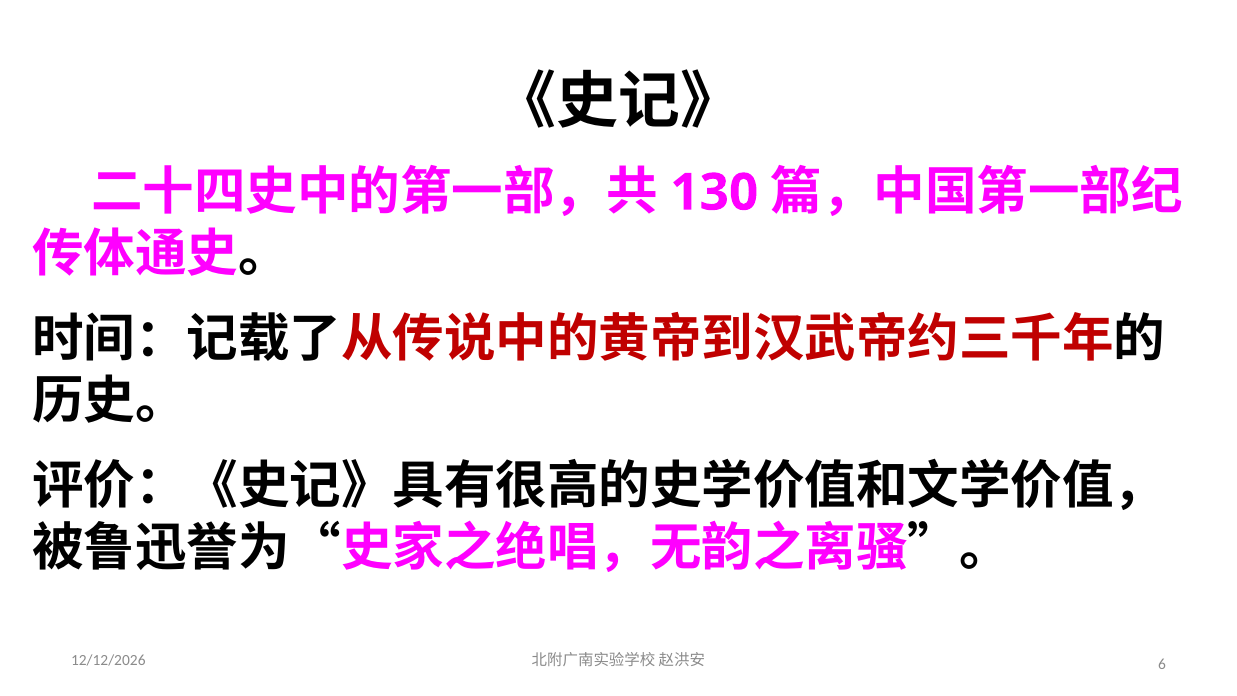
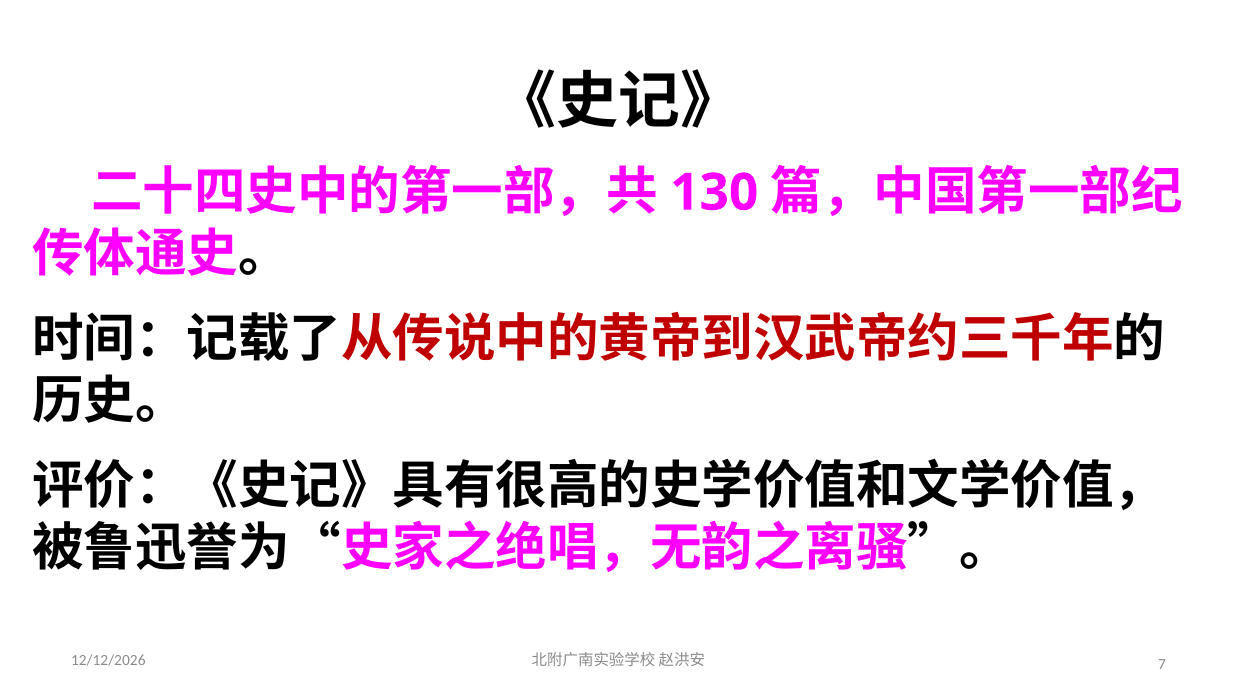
6: 6 -> 7
